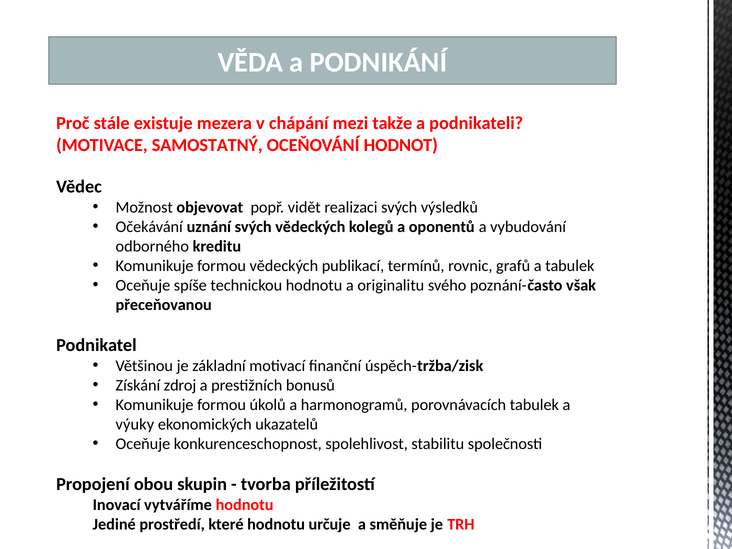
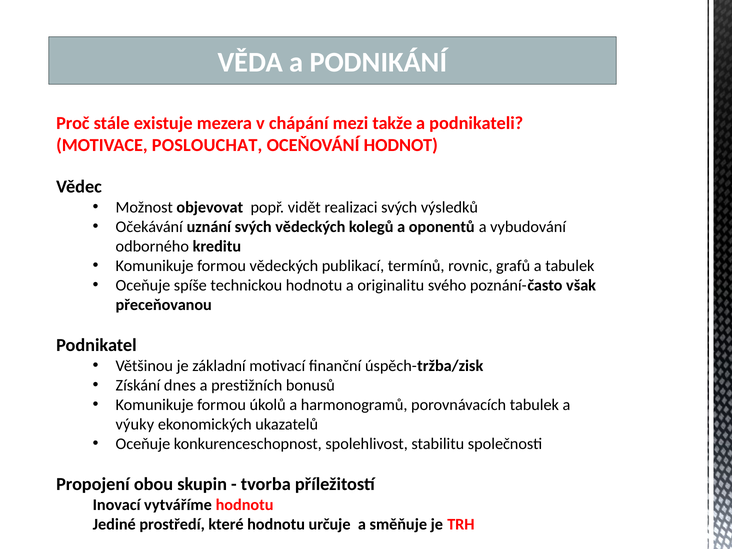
SAMOSTATNÝ: SAMOSTATNÝ -> POSLOUCHAT
zdroj: zdroj -> dnes
